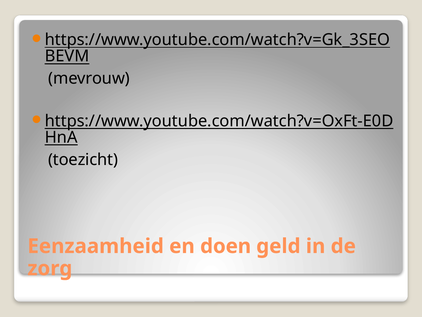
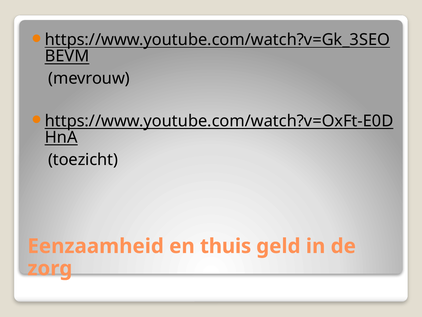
doen: doen -> thuis
